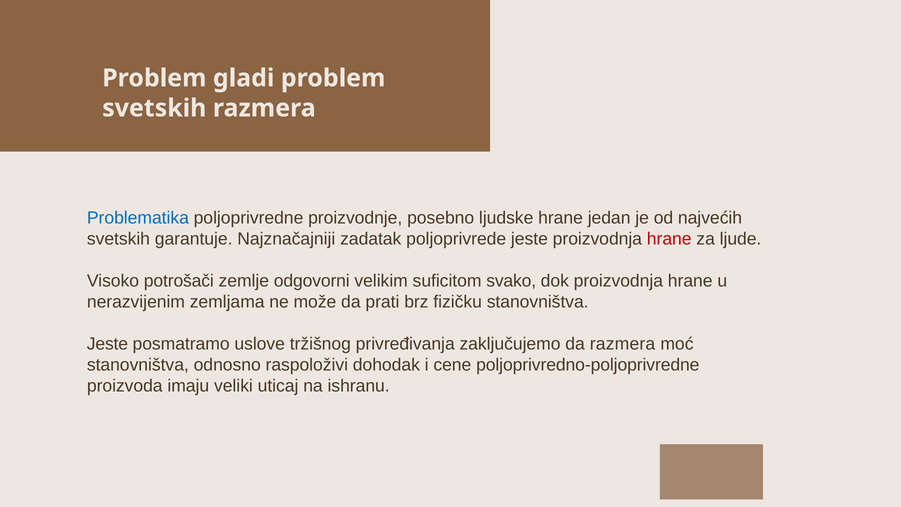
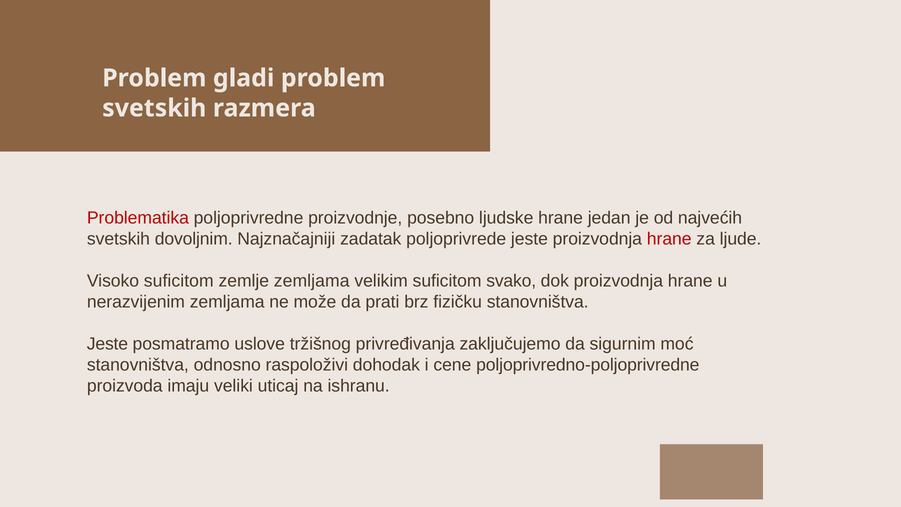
Problematika colour: blue -> red
garantuje: garantuje -> dovoljnim
Visoko potrošači: potrošači -> suficitom
zemlje odgovorni: odgovorni -> zemljama
da razmera: razmera -> sigurnim
